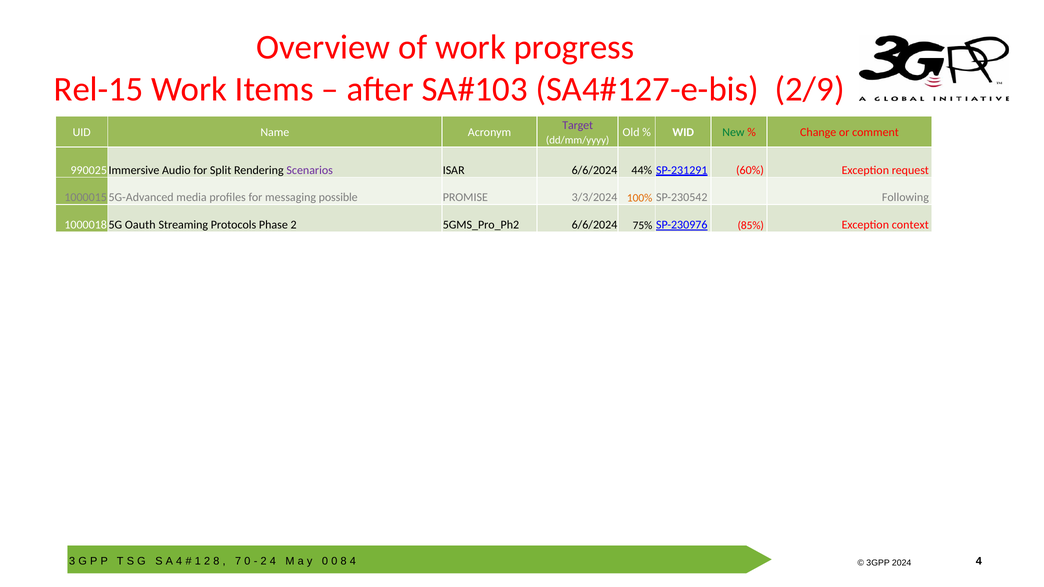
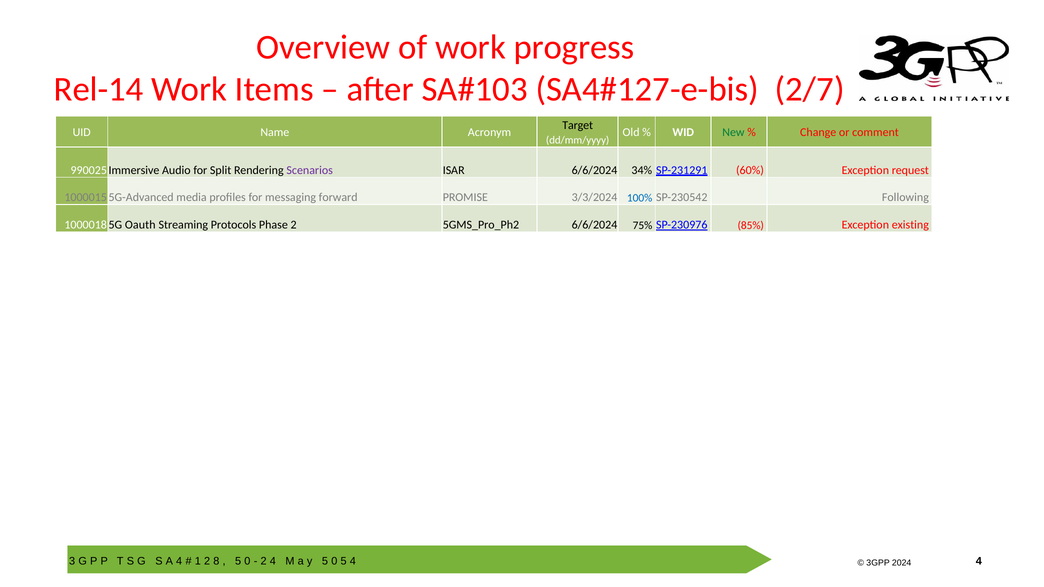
Rel-15: Rel-15 -> Rel-14
2/9: 2/9 -> 2/7
Target colour: purple -> black
44%: 44% -> 34%
possible: possible -> forward
100% colour: orange -> blue
context: context -> existing
7 at (238, 562): 7 -> 5
0 at (325, 562): 0 -> 5
8 at (344, 562): 8 -> 5
